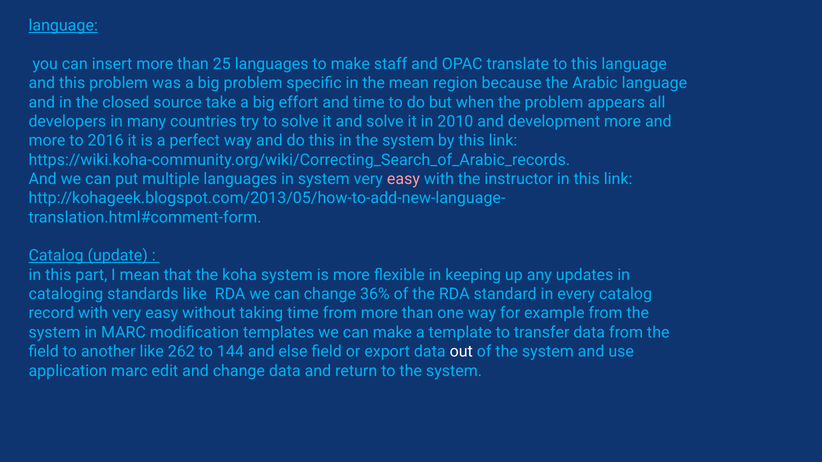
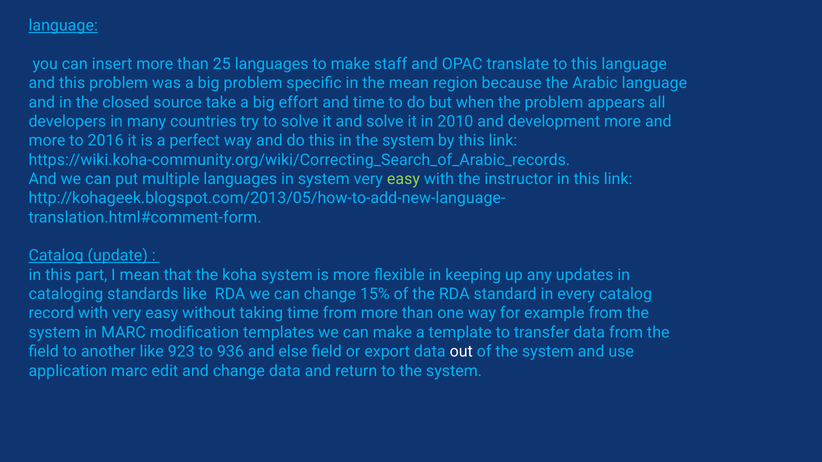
easy at (403, 179) colour: pink -> light green
36%: 36% -> 15%
262: 262 -> 923
144: 144 -> 936
